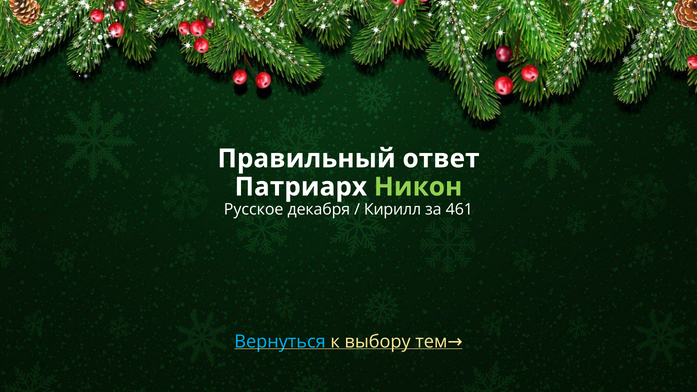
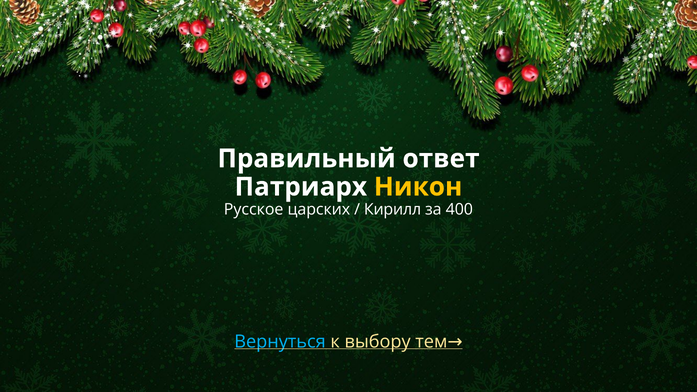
Никон colour: light green -> yellow
декабря: декабря -> царских
461: 461 -> 400
